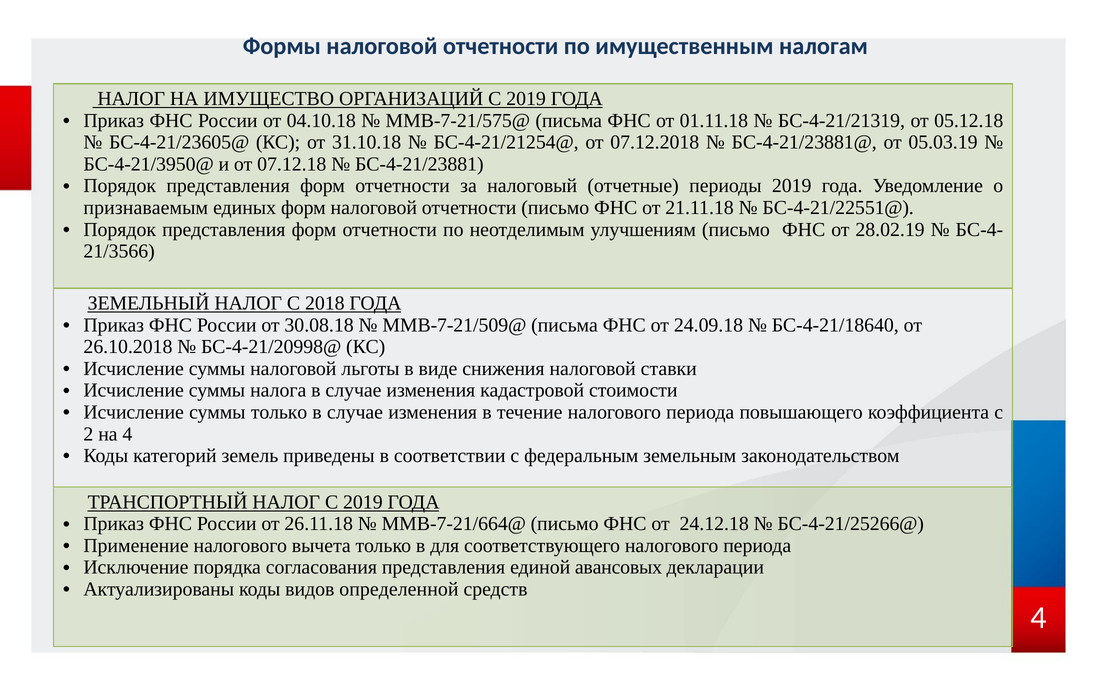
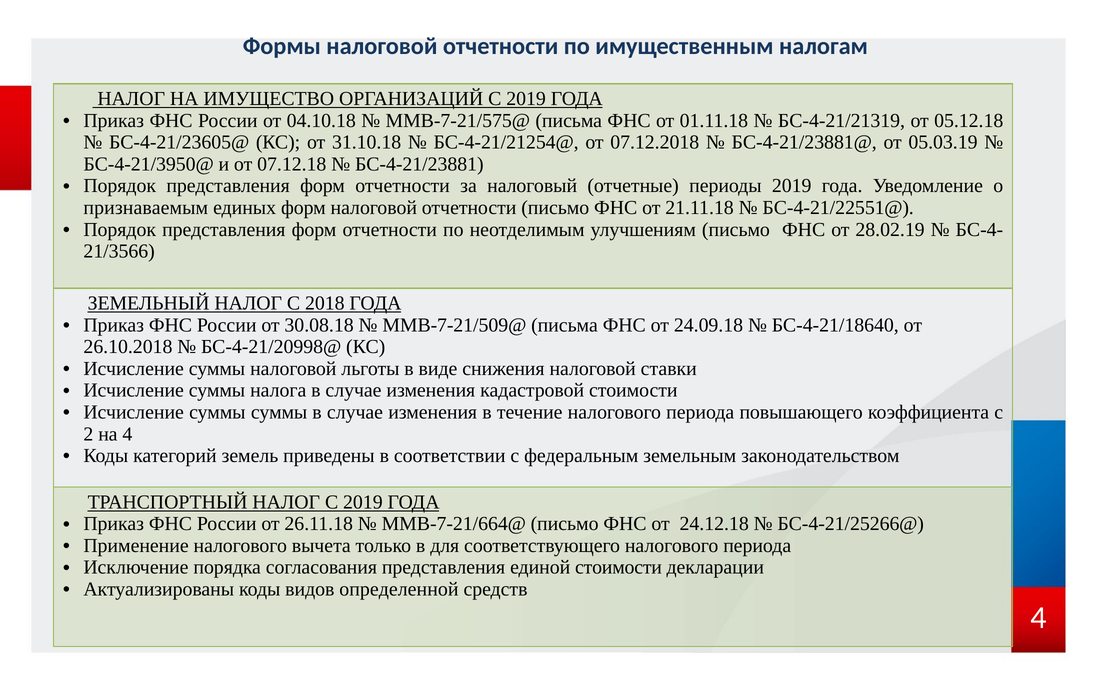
суммы только: только -> суммы
единой авансовых: авансовых -> стоимости
